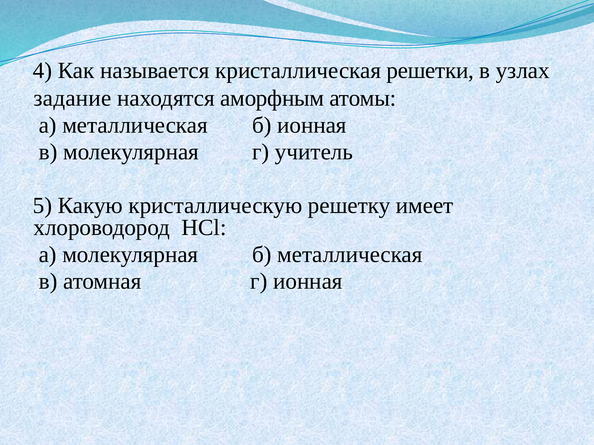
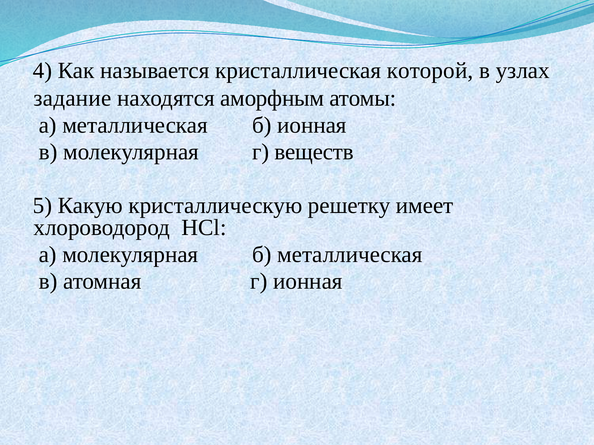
решетки: решетки -> которой
учитель: учитель -> веществ
